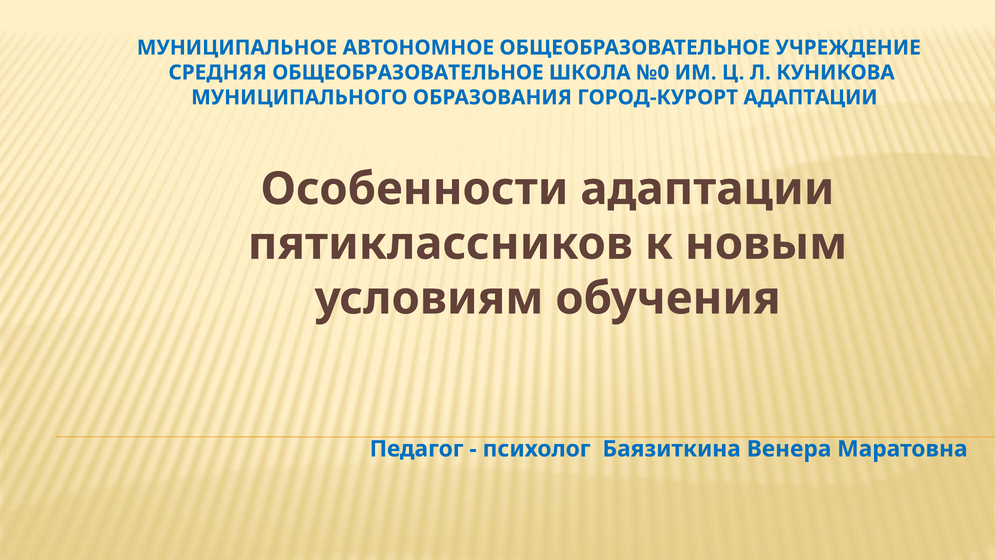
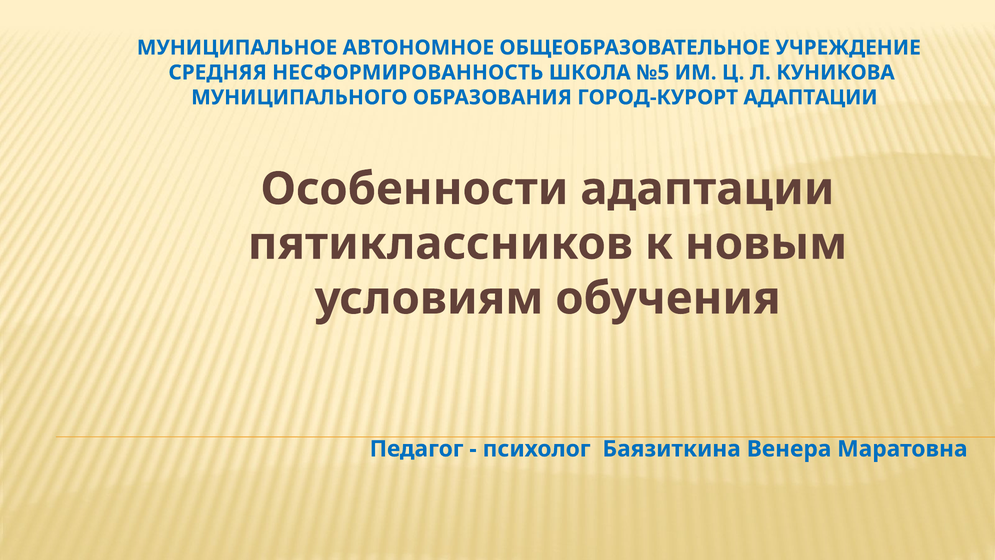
СРЕДНЯЯ ОБЩЕОБРАЗОВАТЕЛЬНОЕ: ОБЩЕОБРАЗОВАТЕЛЬНОЕ -> НЕСФОРМИРОВАННОСТЬ
№0: №0 -> №5
